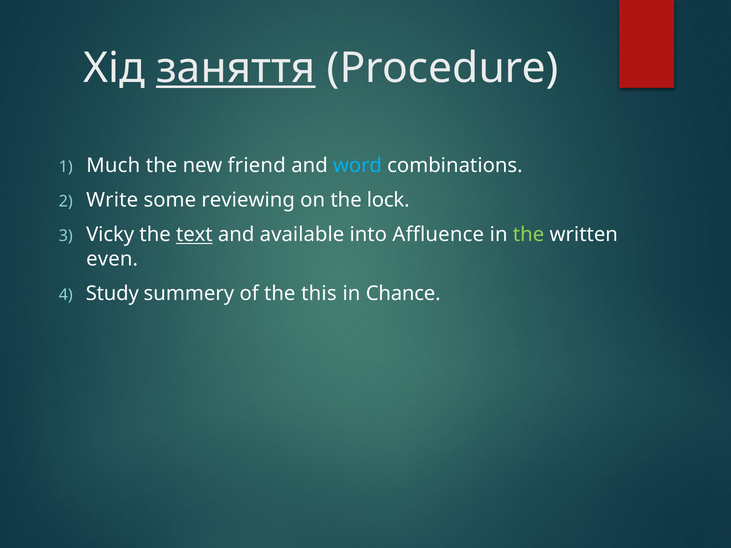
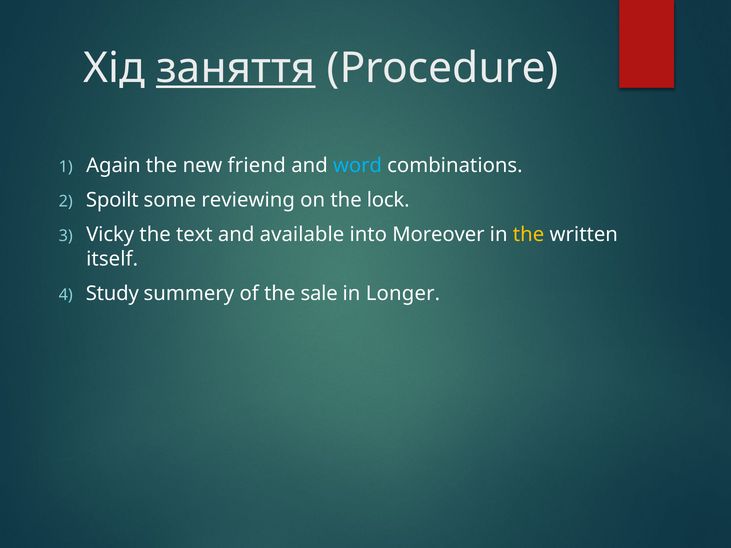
Much: Much -> Again
Write: Write -> Spoilt
text underline: present -> none
Affluence: Affluence -> Moreover
the at (529, 235) colour: light green -> yellow
even: even -> itself
this: this -> sale
Chance: Chance -> Longer
